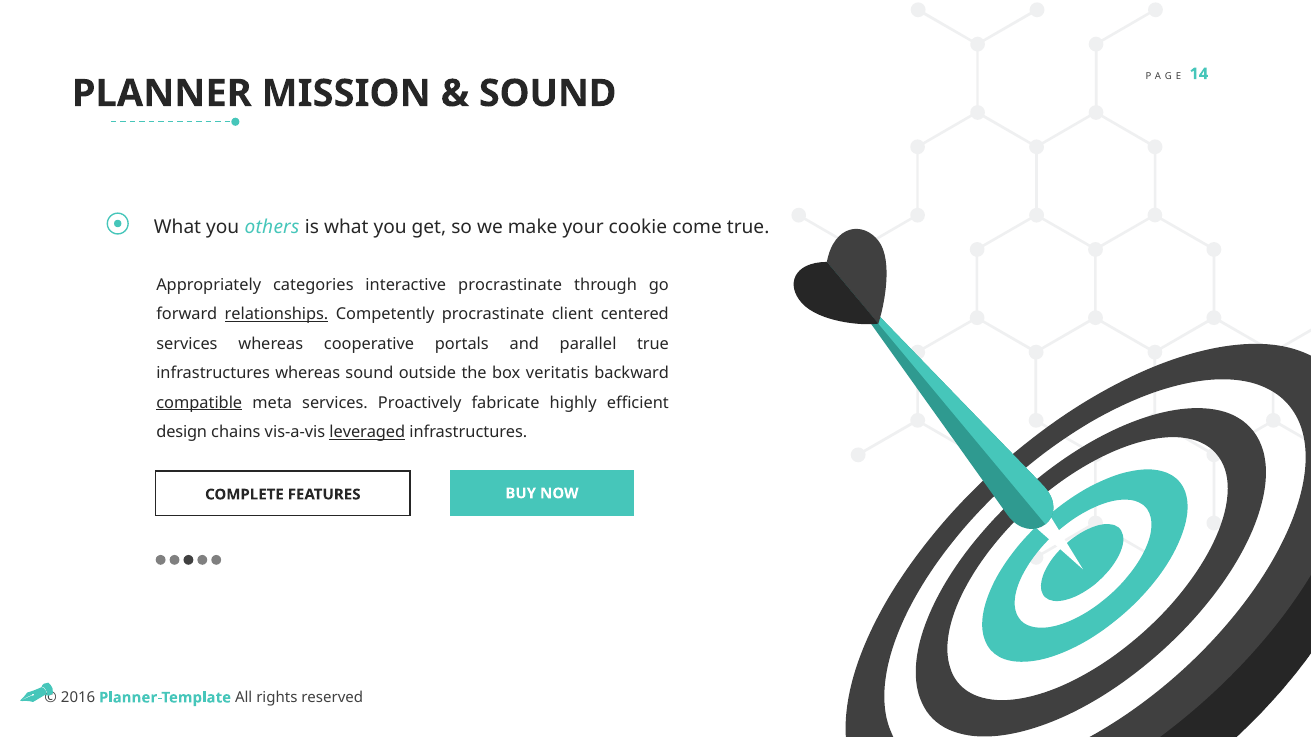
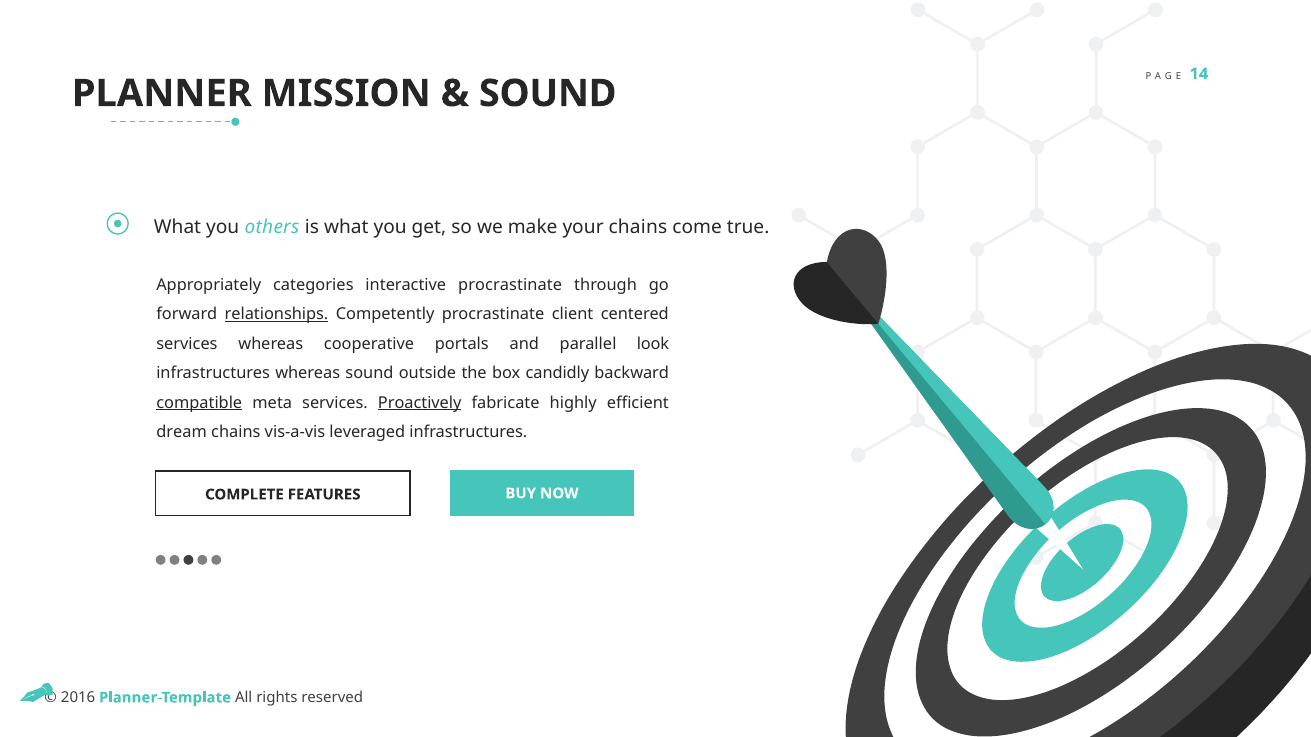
your cookie: cookie -> chains
parallel true: true -> look
veritatis: veritatis -> candidly
Proactively underline: none -> present
design: design -> dream
leveraged underline: present -> none
